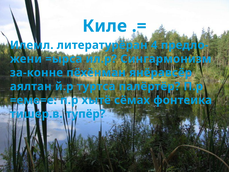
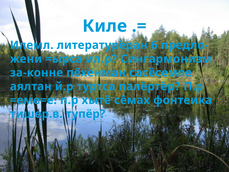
4: 4 -> 6
янёравсёр: янёравсёр -> сасёсемпе
